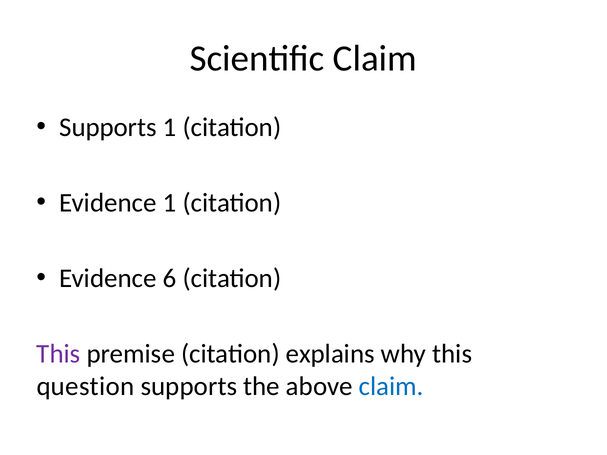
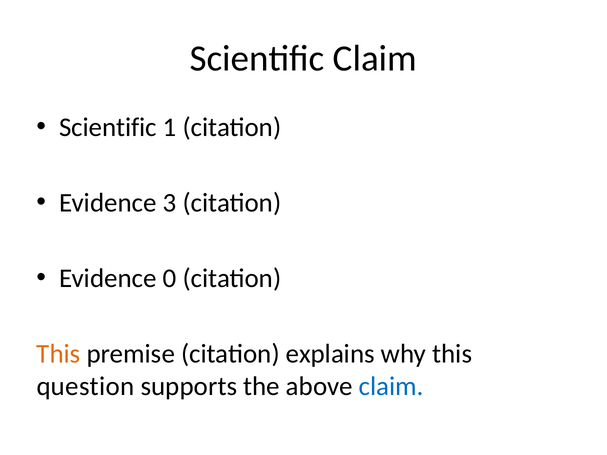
Supports at (108, 127): Supports -> Scientific
Evidence 1: 1 -> 3
6: 6 -> 0
This at (58, 354) colour: purple -> orange
